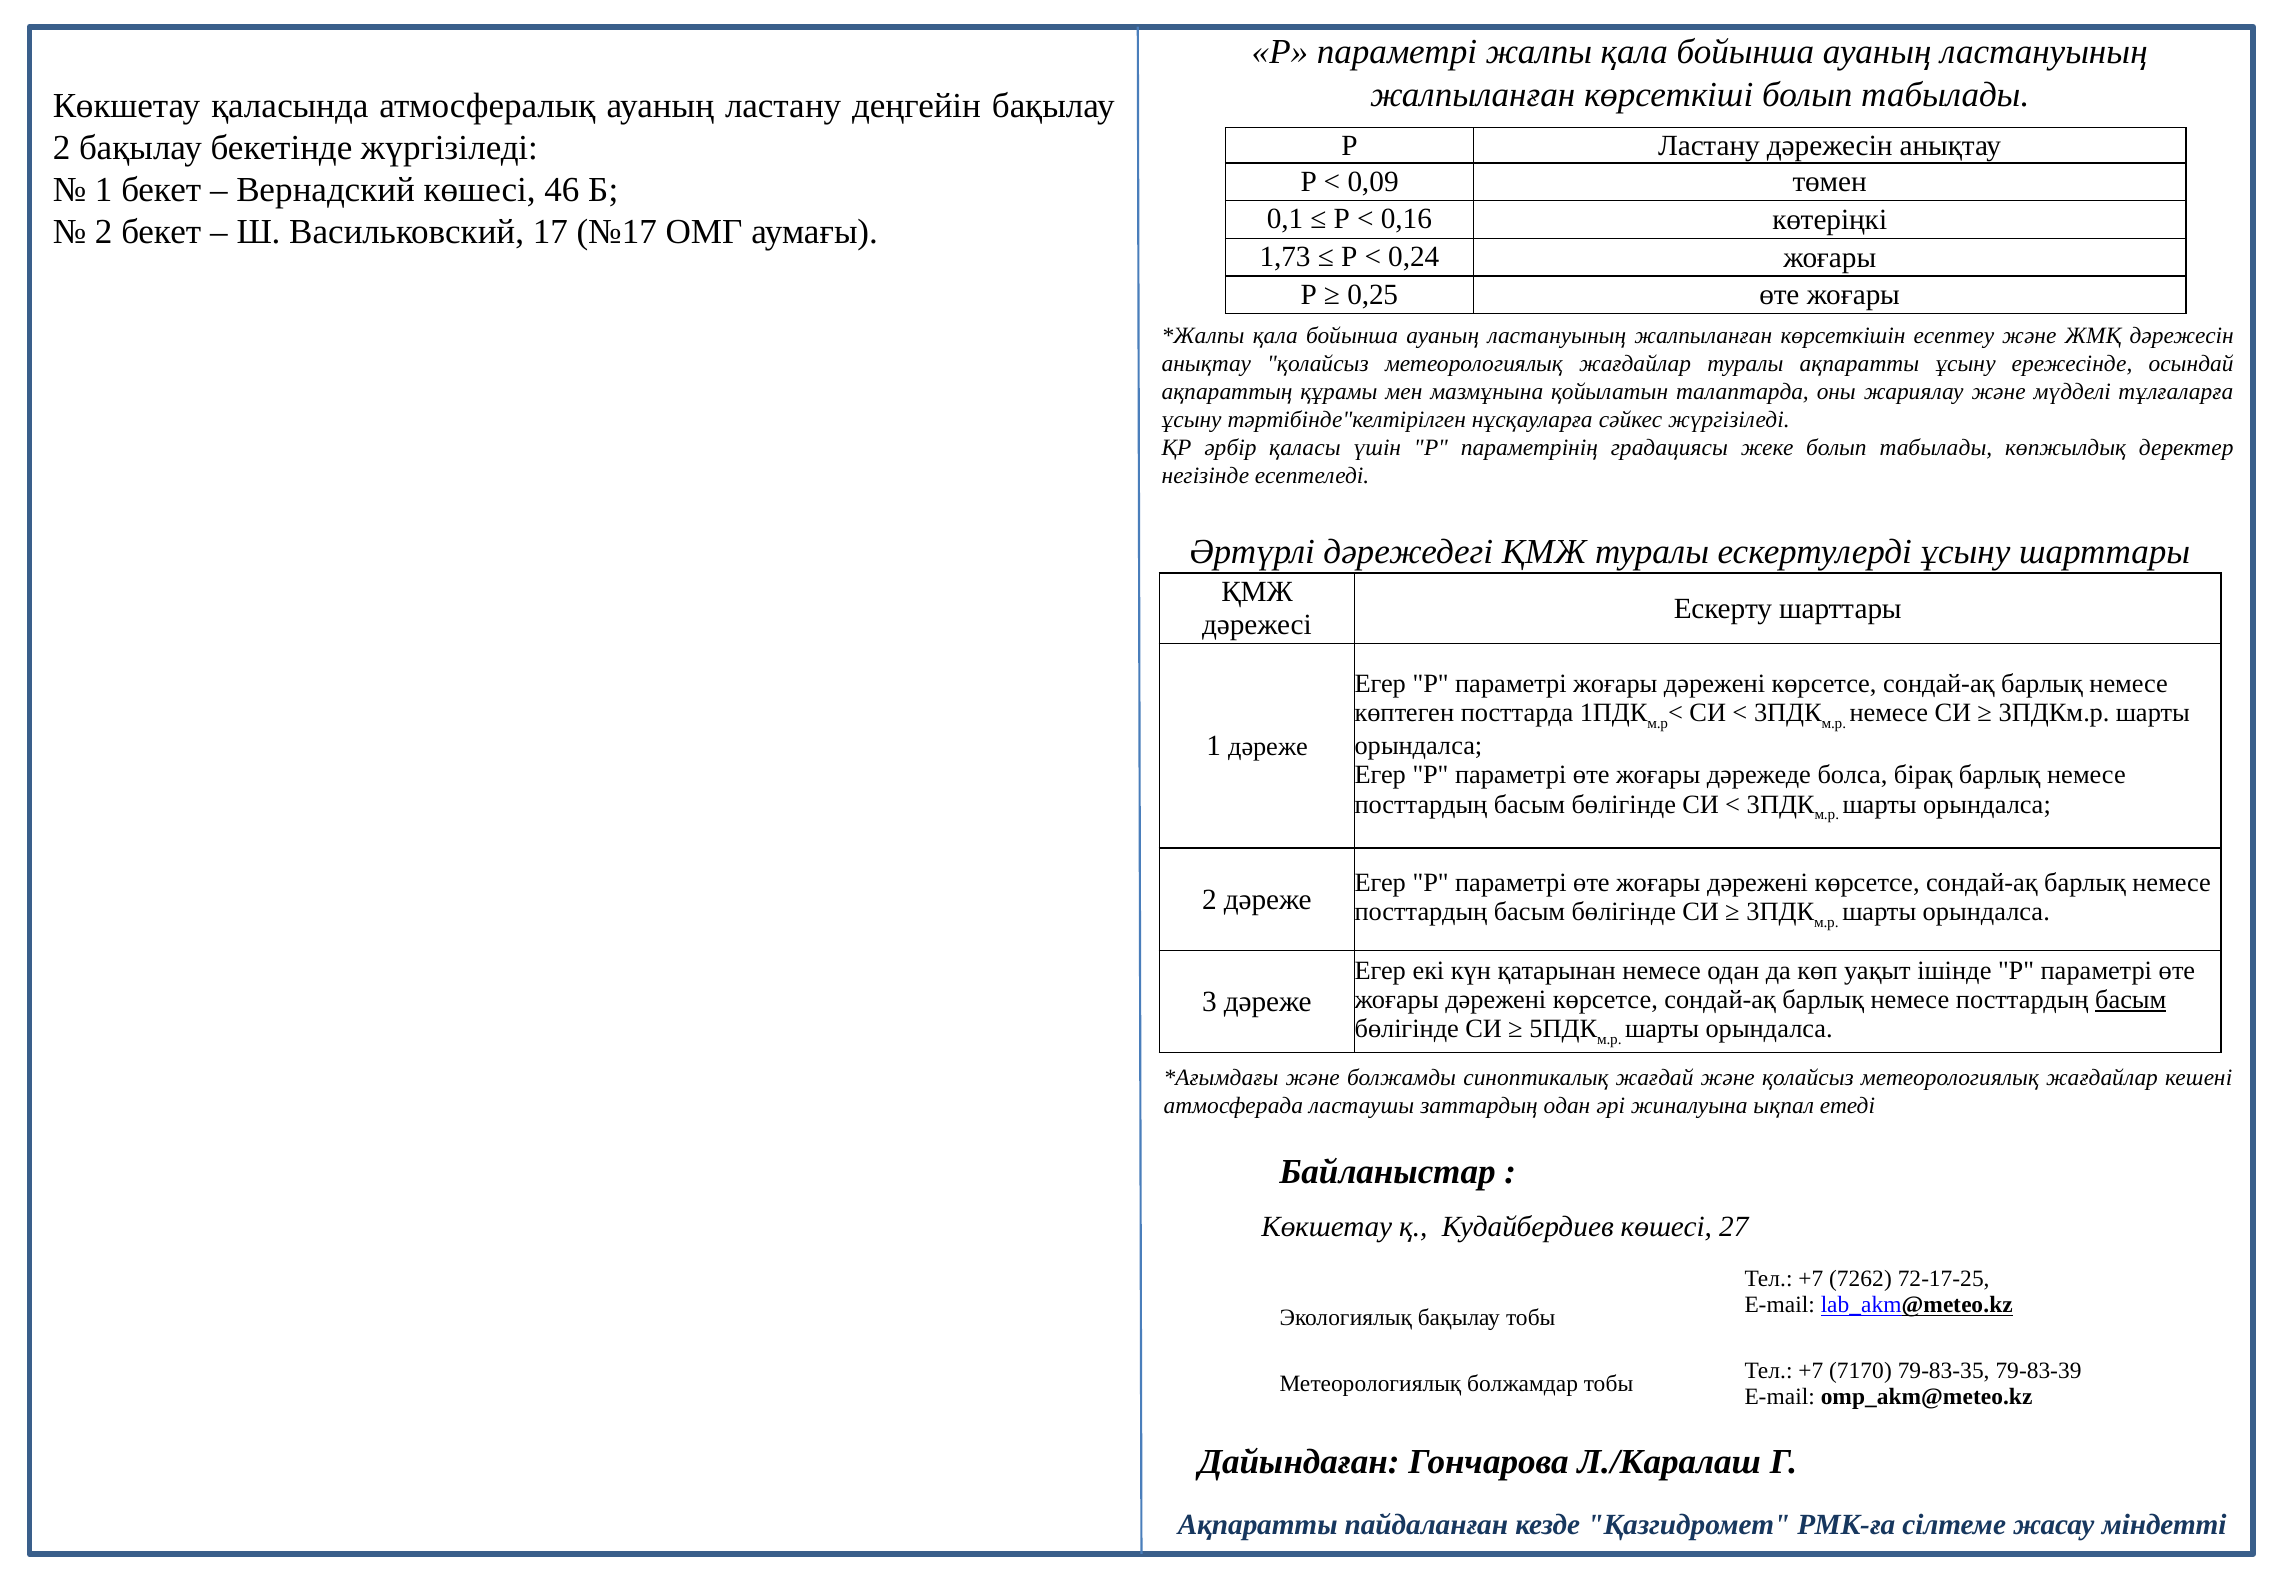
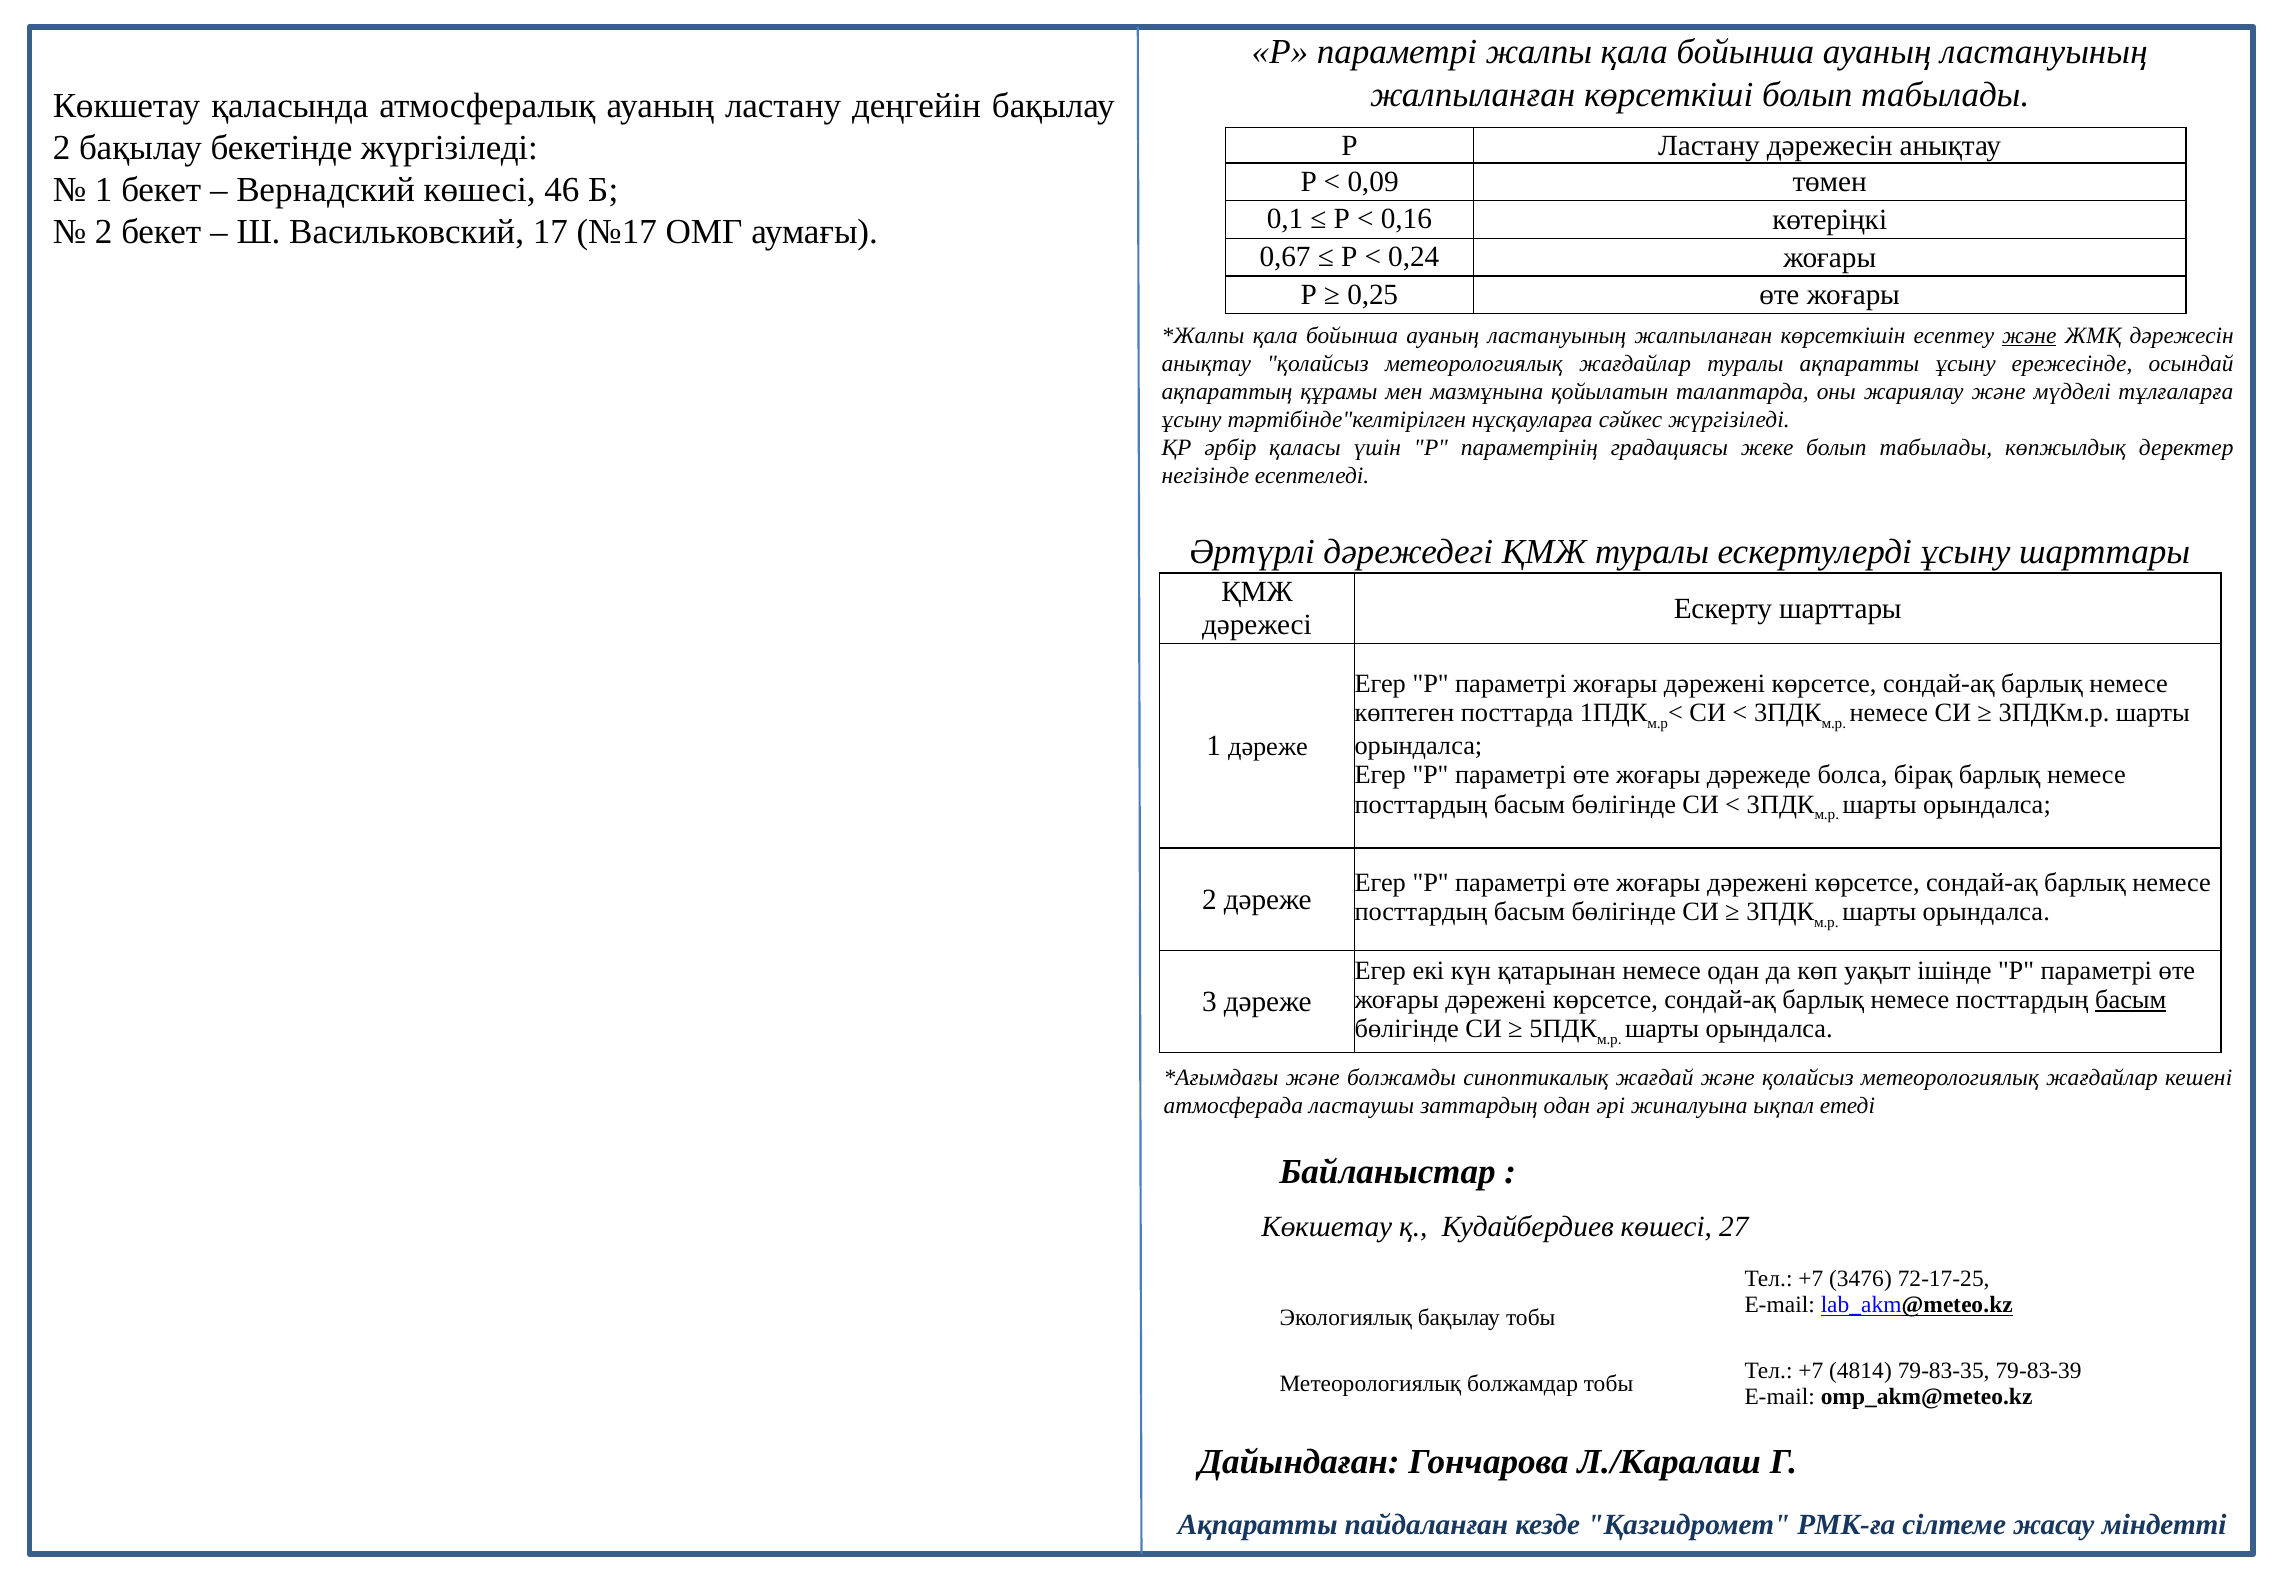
1,73: 1,73 -> 0,67
және at (2029, 336) underline: none -> present
7262: 7262 -> 3476
7170: 7170 -> 4814
